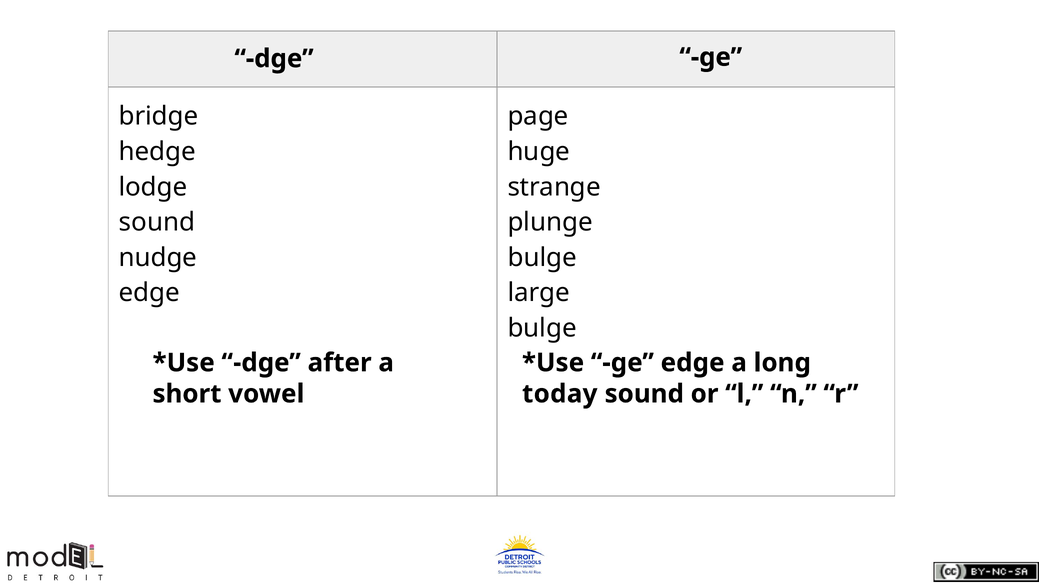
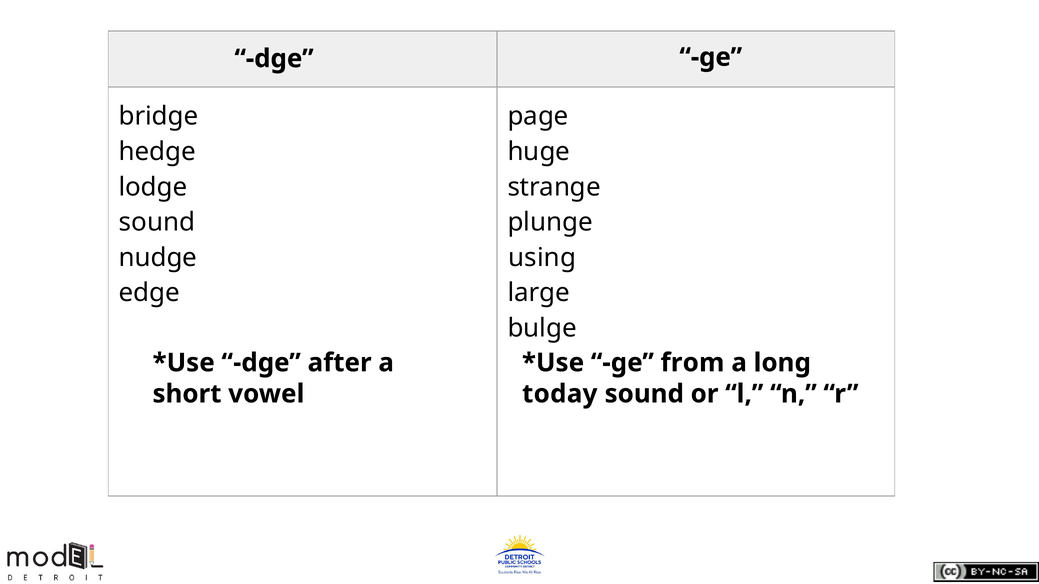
bulge at (542, 258): bulge -> using
ge edge: edge -> from
